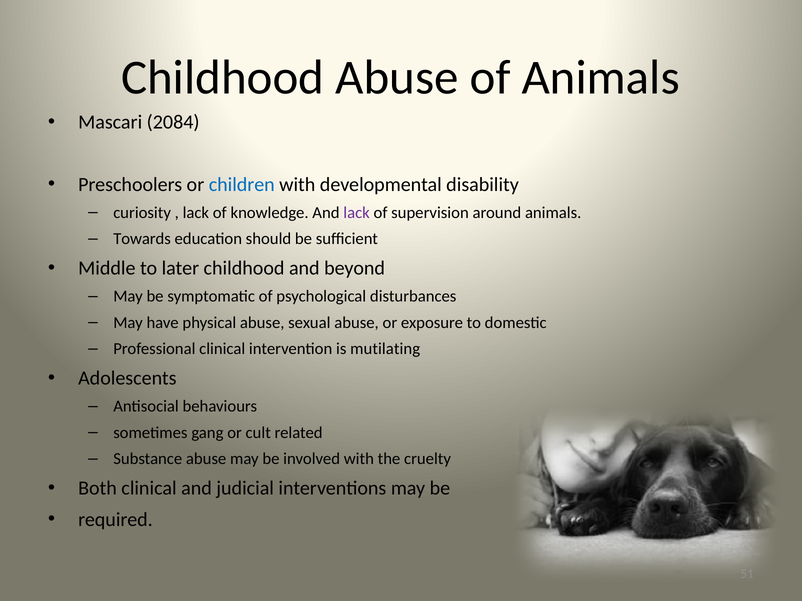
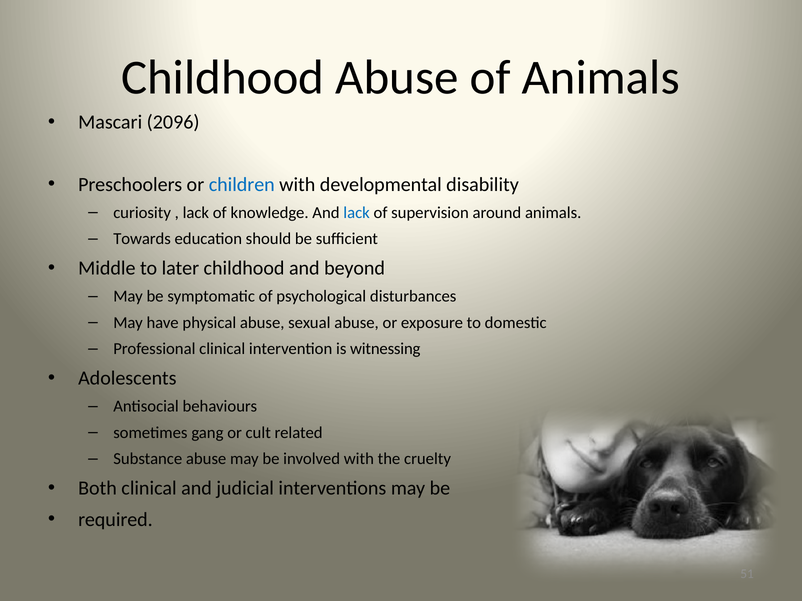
2084: 2084 -> 2096
lack at (357, 213) colour: purple -> blue
mutilating: mutilating -> witnessing
